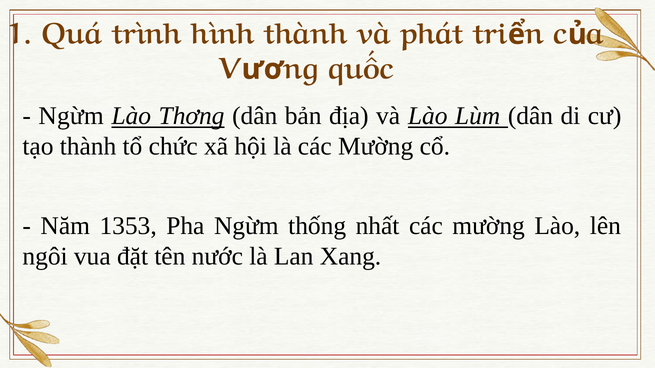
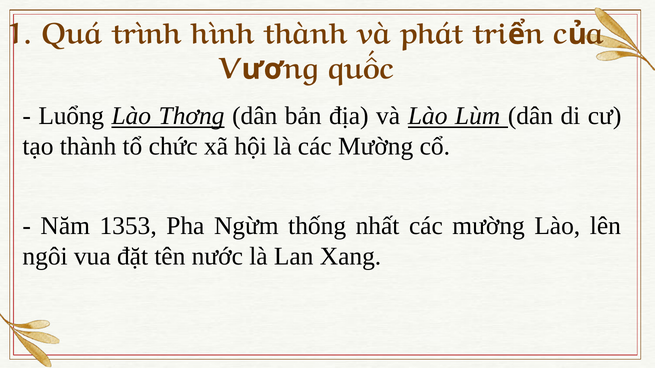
Ngừm at (71, 116): Ngừm -> Luổng
